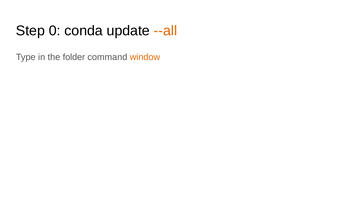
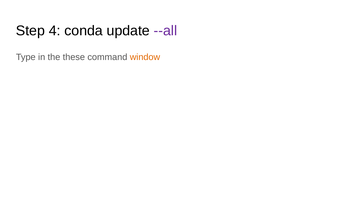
0: 0 -> 4
--all colour: orange -> purple
folder: folder -> these
